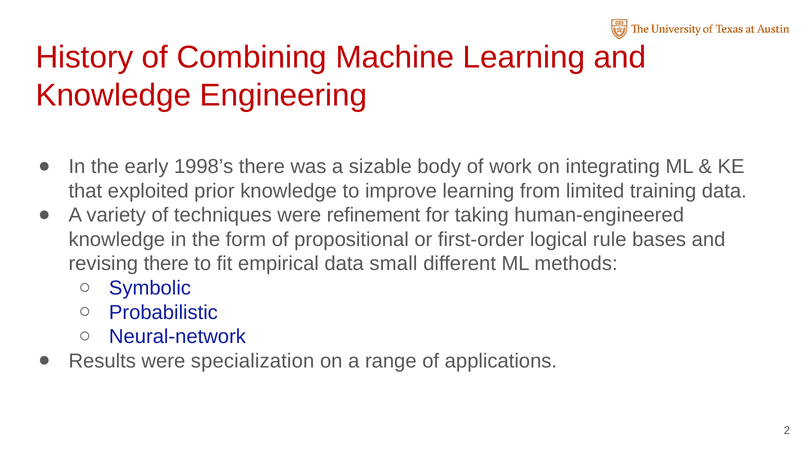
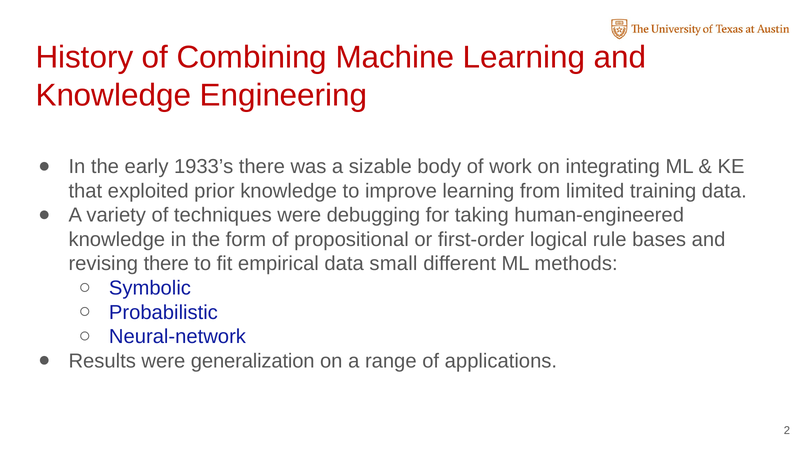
1998’s: 1998’s -> 1933’s
refinement: refinement -> debugging
specialization: specialization -> generalization
